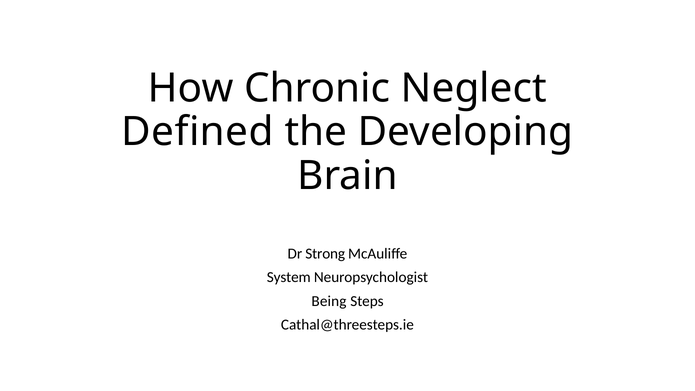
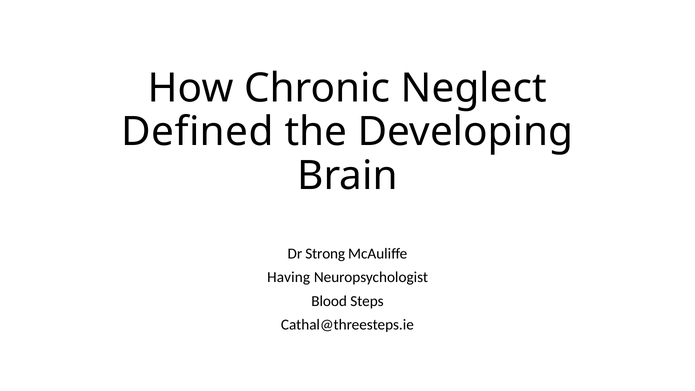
System: System -> Having
Being: Being -> Blood
